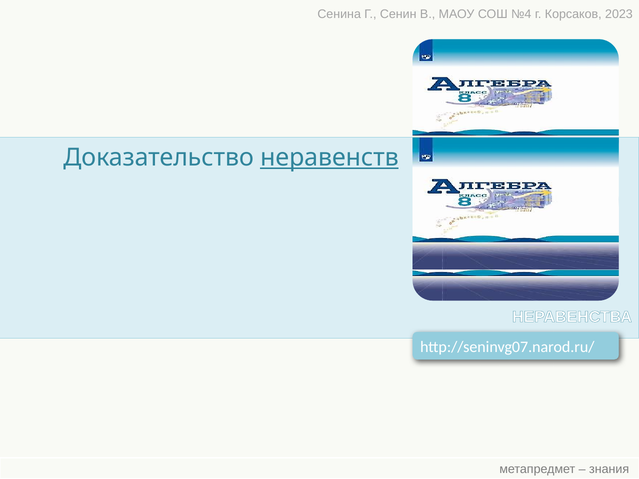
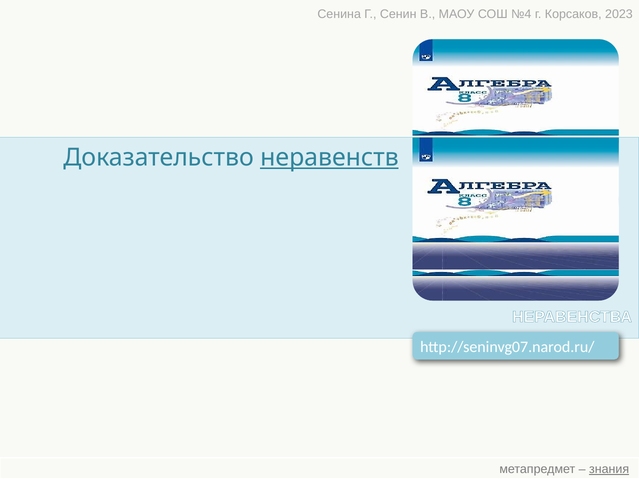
знания underline: none -> present
